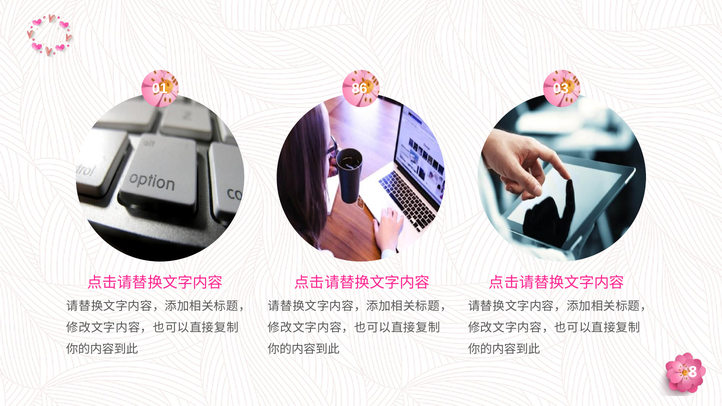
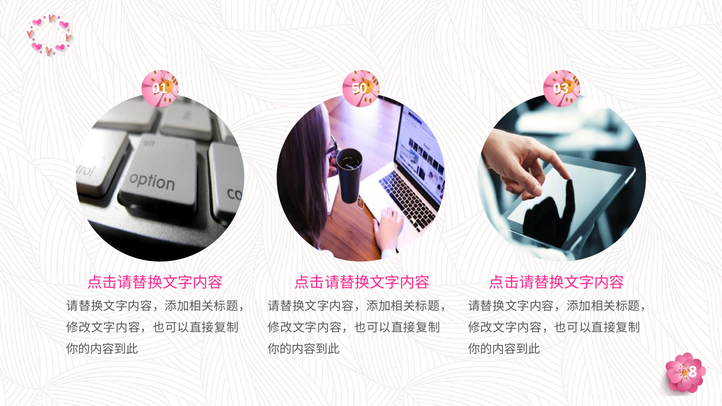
86: 86 -> 50
